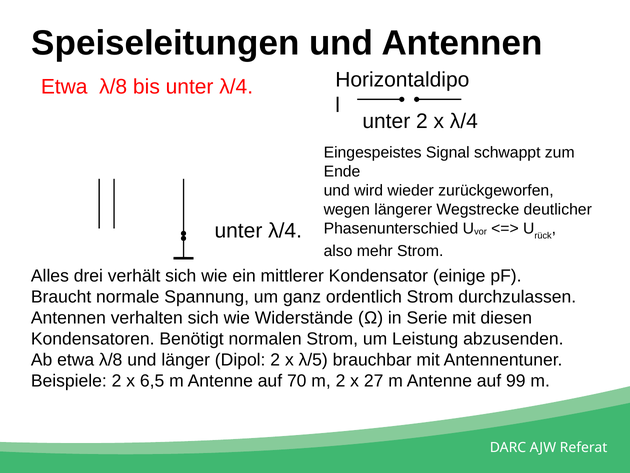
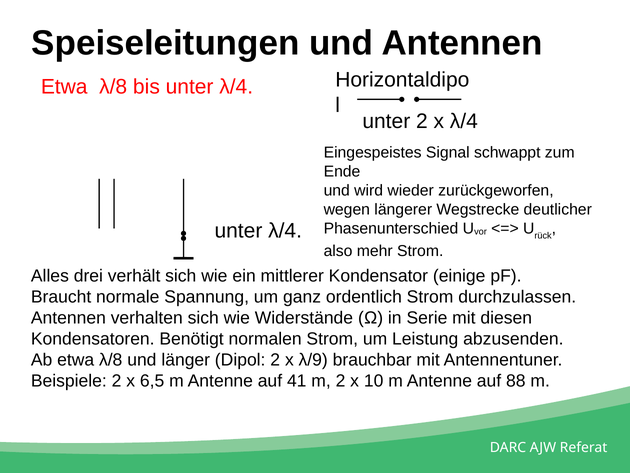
λ/5: λ/5 -> λ/9
70: 70 -> 41
27: 27 -> 10
99: 99 -> 88
